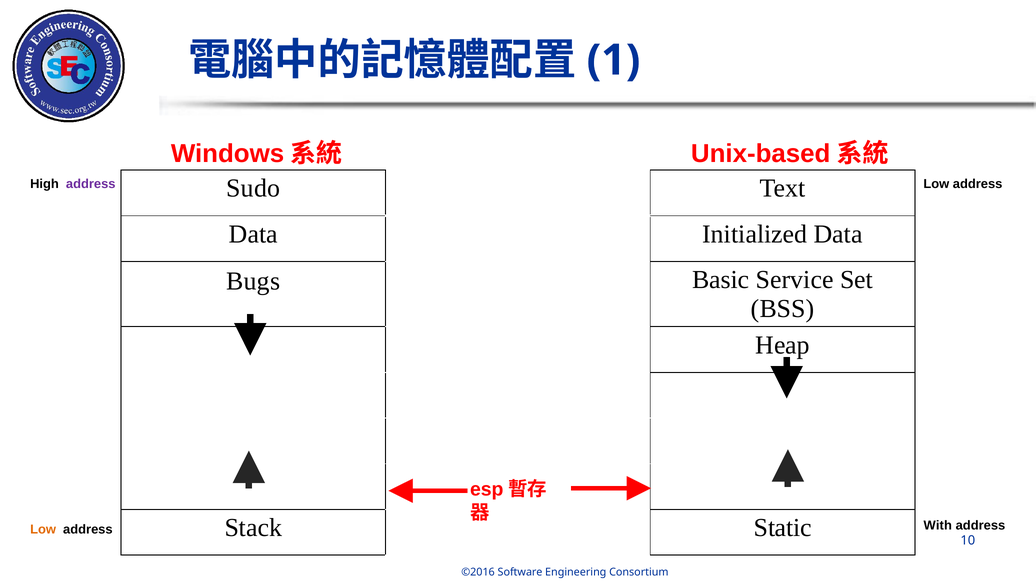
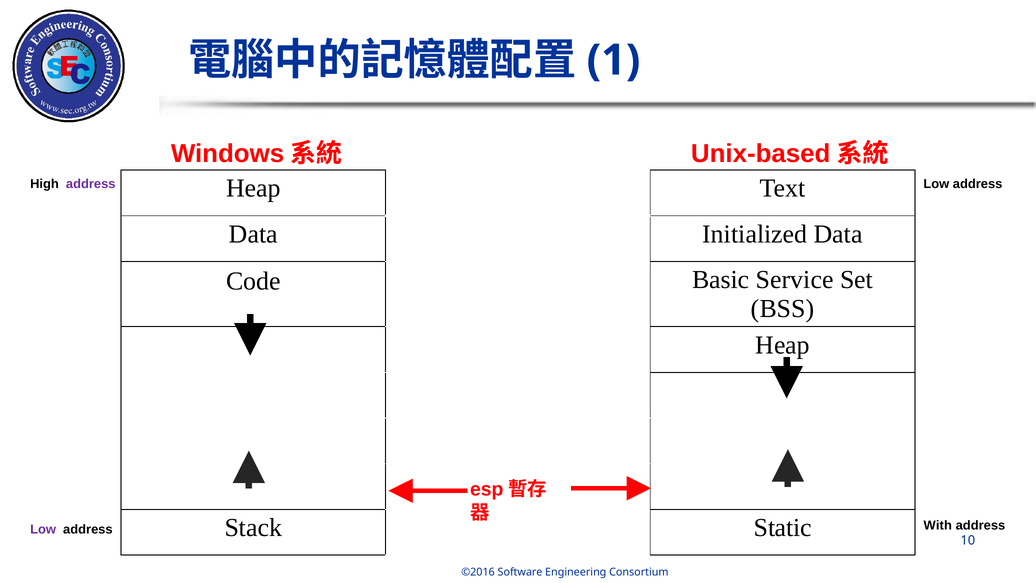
Sudo at (253, 188): Sudo -> Heap
Bugs: Bugs -> Code
Low at (43, 529) colour: orange -> purple
